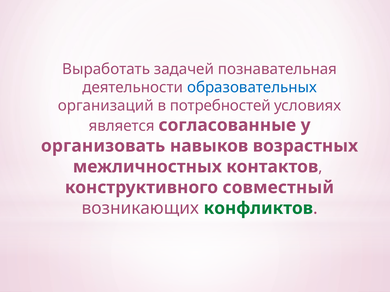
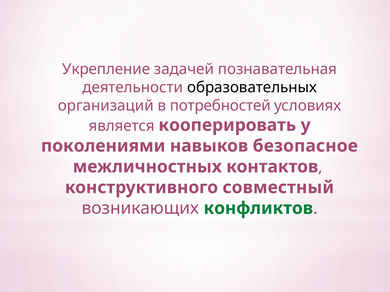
Выработать: Выработать -> Укрепление
образовательных colour: blue -> black
согласованные: согласованные -> кооперировать
организовать: организовать -> поколениями
возрастных: возрастных -> безопасное
